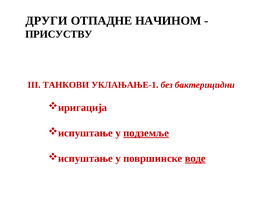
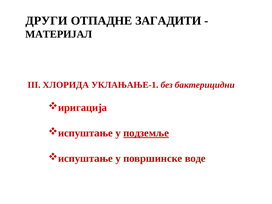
НАЧИНОМ: НАЧИНОМ -> ЗАГАДИТИ
ПРИСУСТВУ: ПРИСУСТВУ -> МАТЕРИЈАЛ
ТАНКОВИ: ТАНКОВИ -> ХЛОРИДА
воде underline: present -> none
